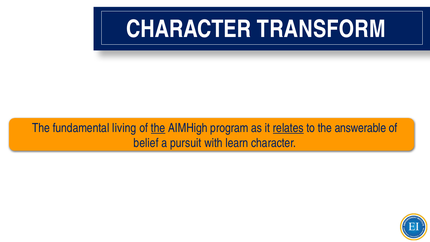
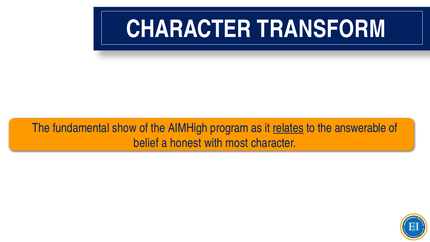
living: living -> show
the at (158, 128) underline: present -> none
pursuit: pursuit -> honest
learn: learn -> most
